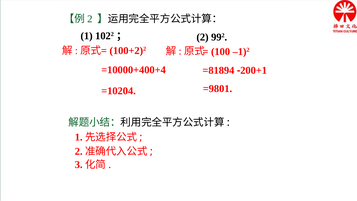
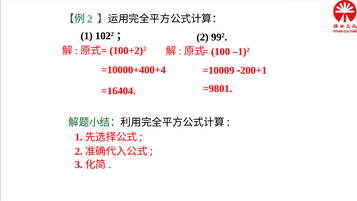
=81894: =81894 -> =10009
=10204: =10204 -> =16404
